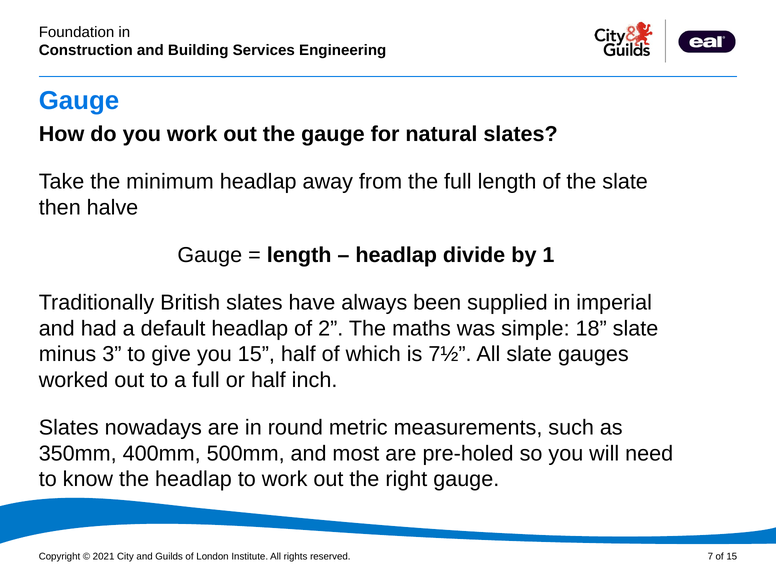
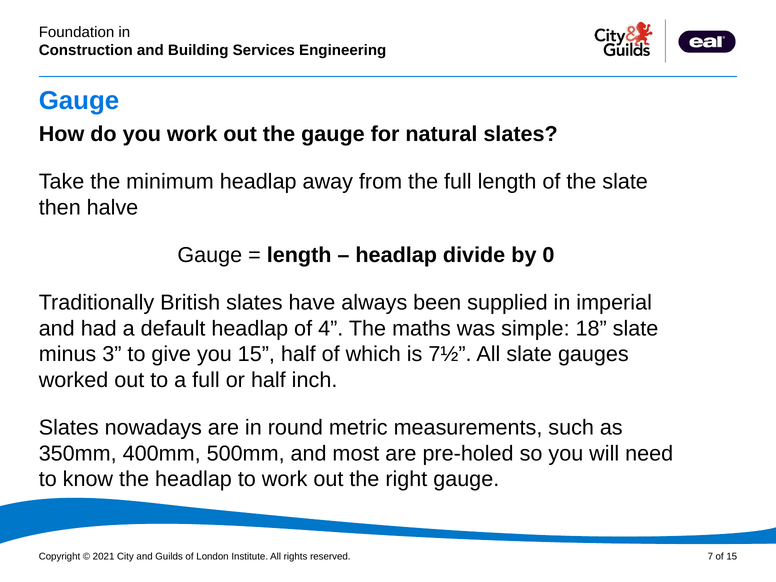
1: 1 -> 0
2: 2 -> 4
